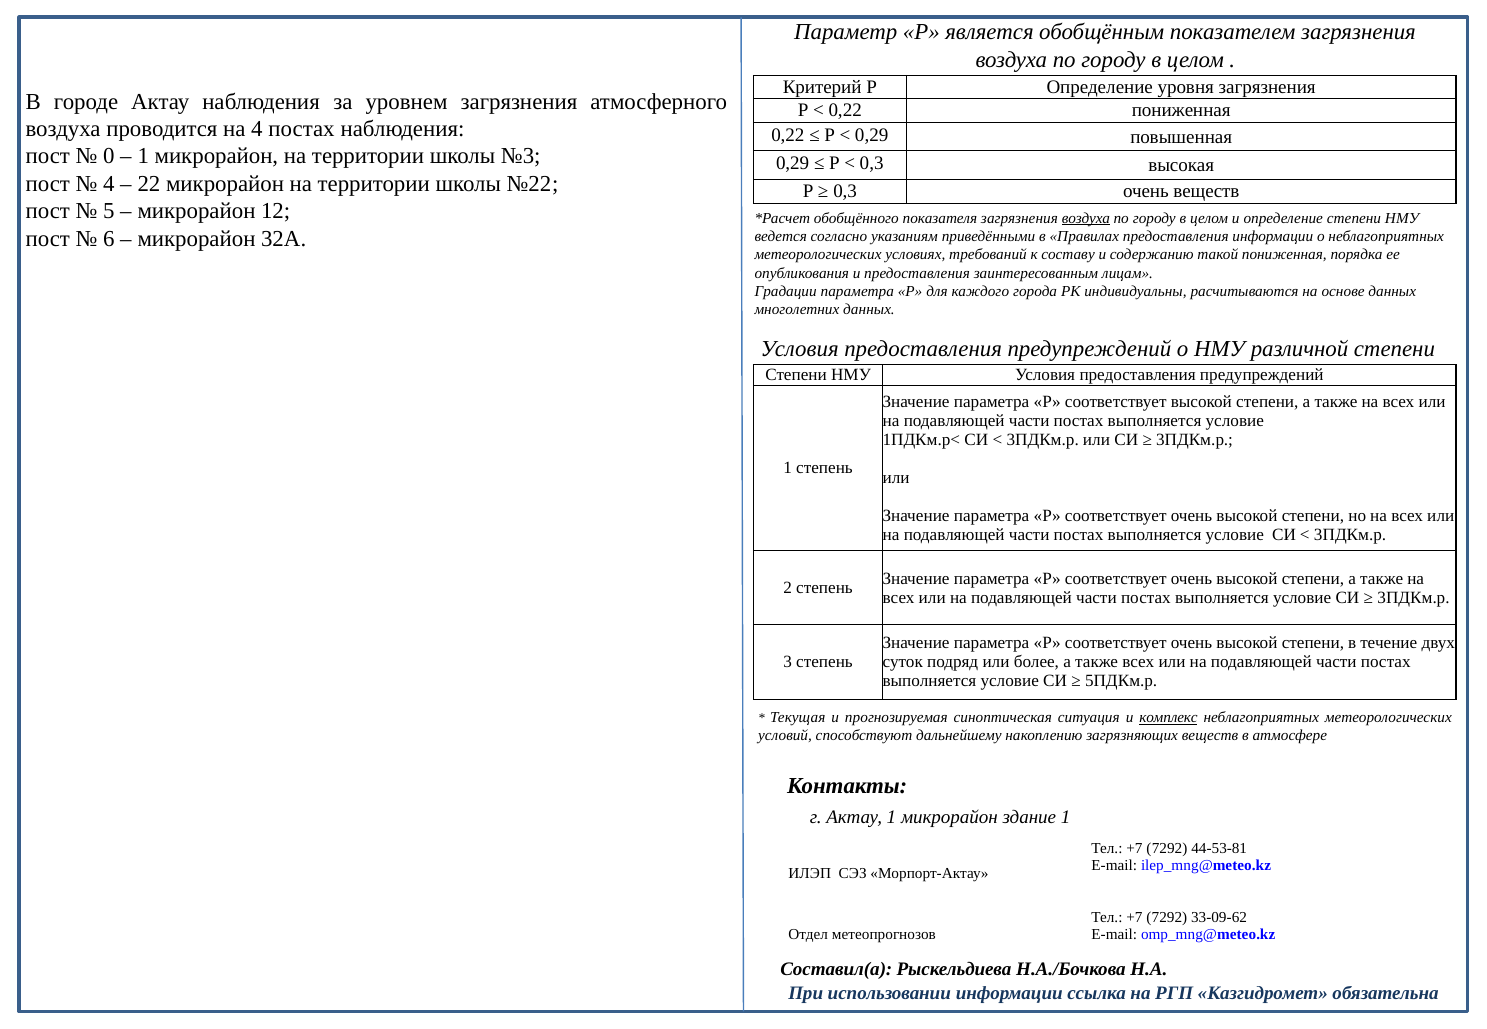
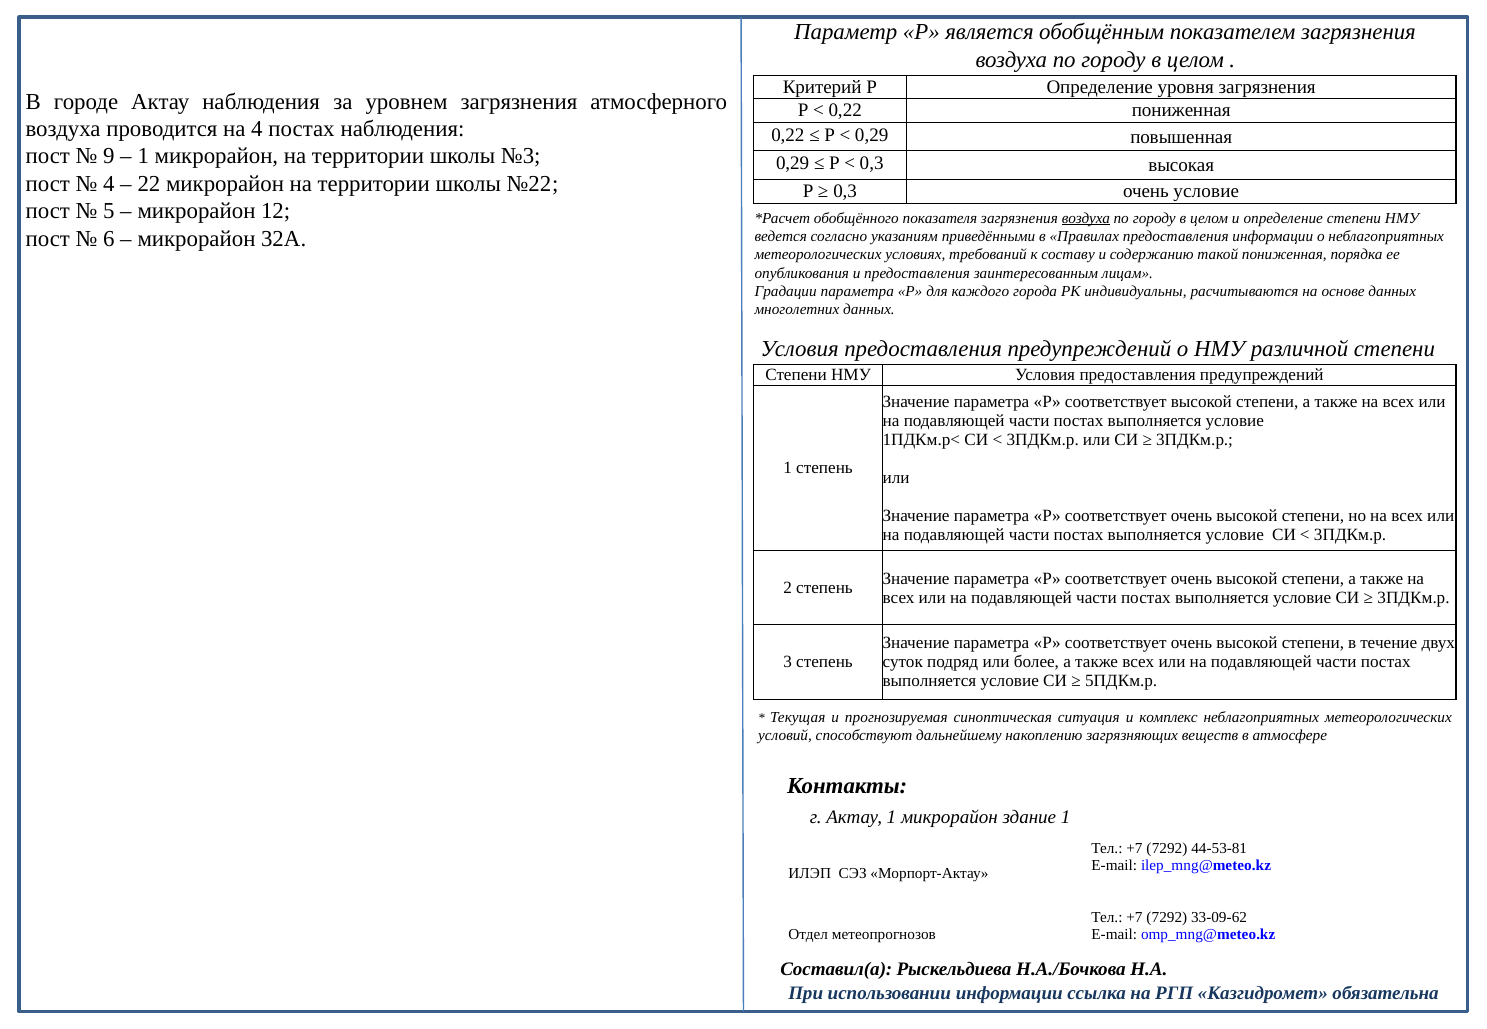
0: 0 -> 9
очень веществ: веществ -> условие
комплекс underline: present -> none
